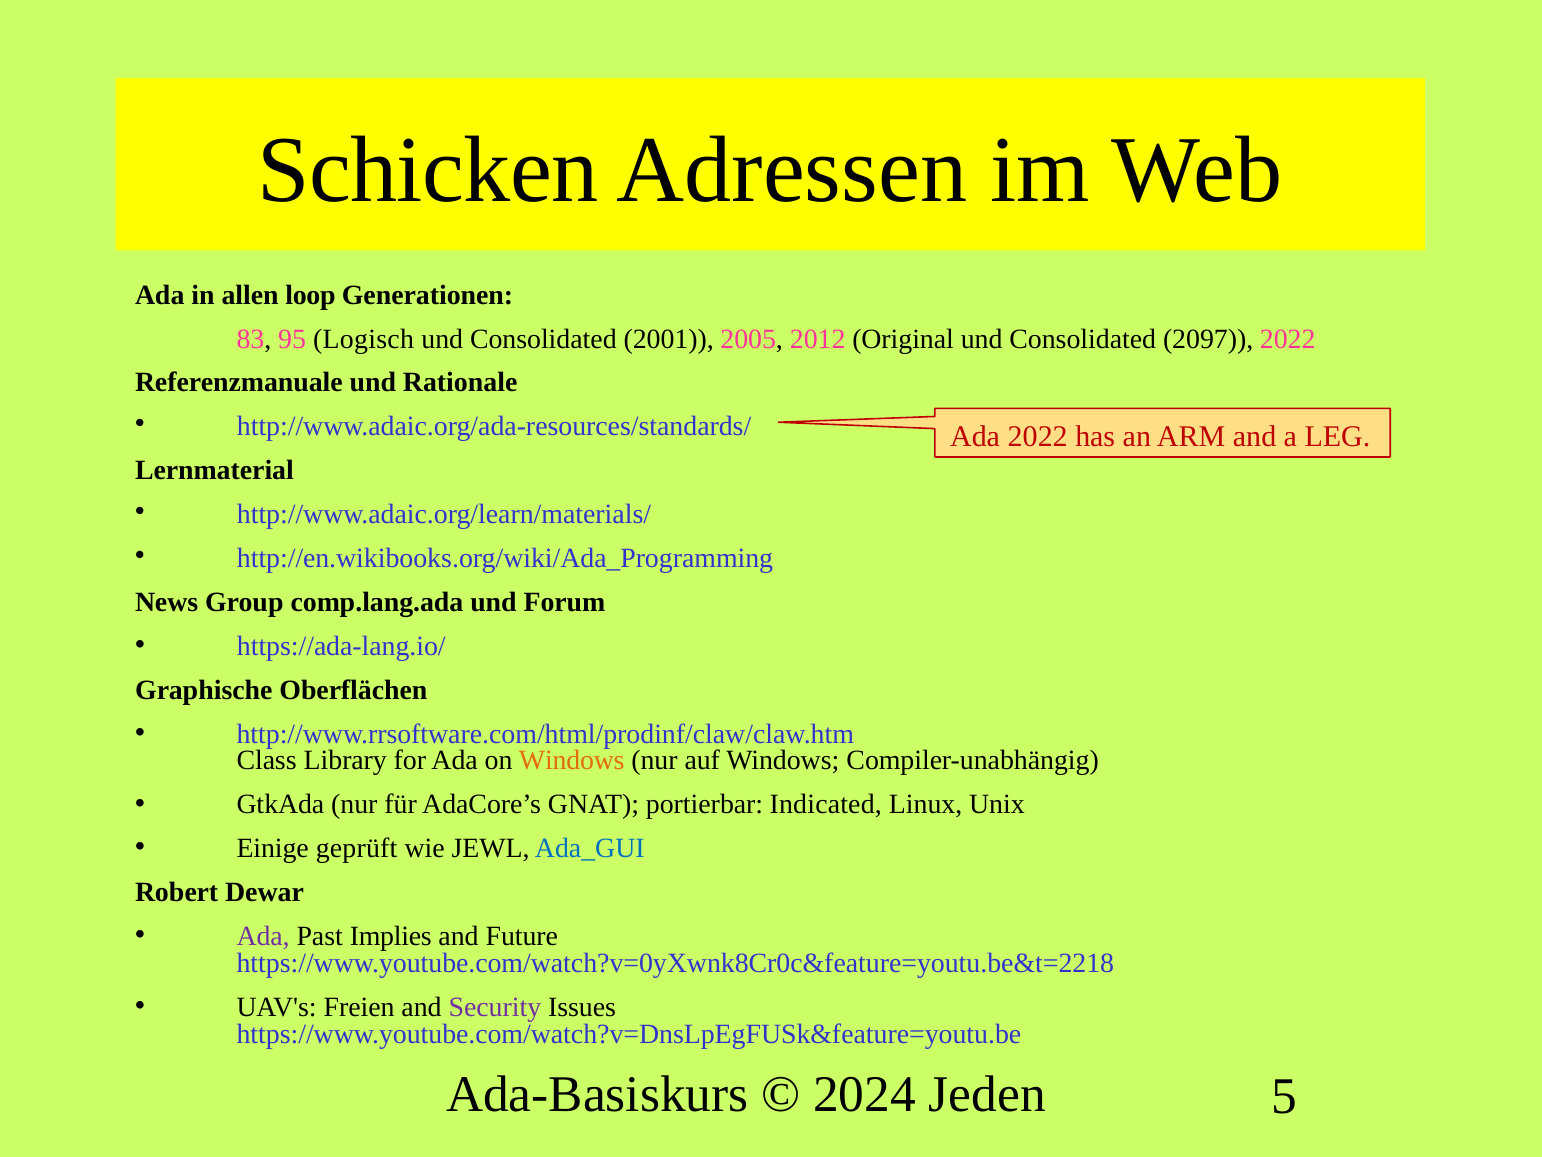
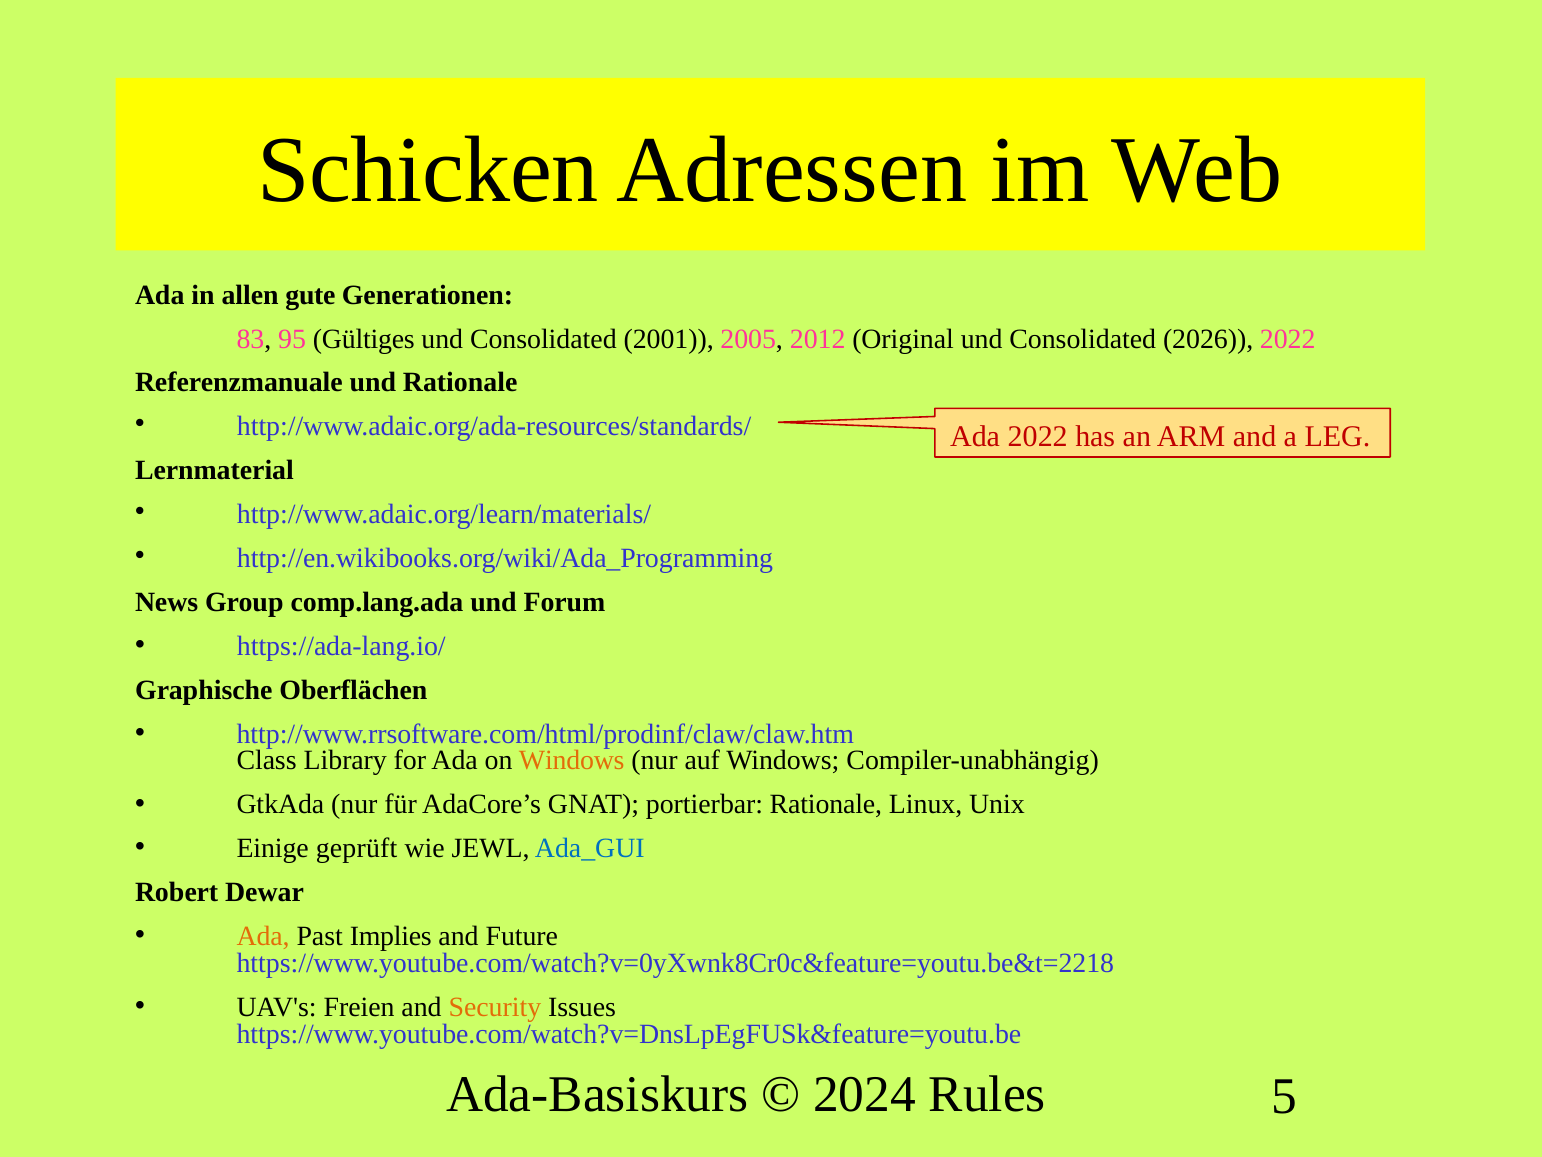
loop: loop -> gute
Logisch: Logisch -> Gültiges
2097: 2097 -> 2026
portierbar Indicated: Indicated -> Rationale
Ada at (263, 936) colour: purple -> orange
Security colour: purple -> orange
Jeden: Jeden -> Rules
